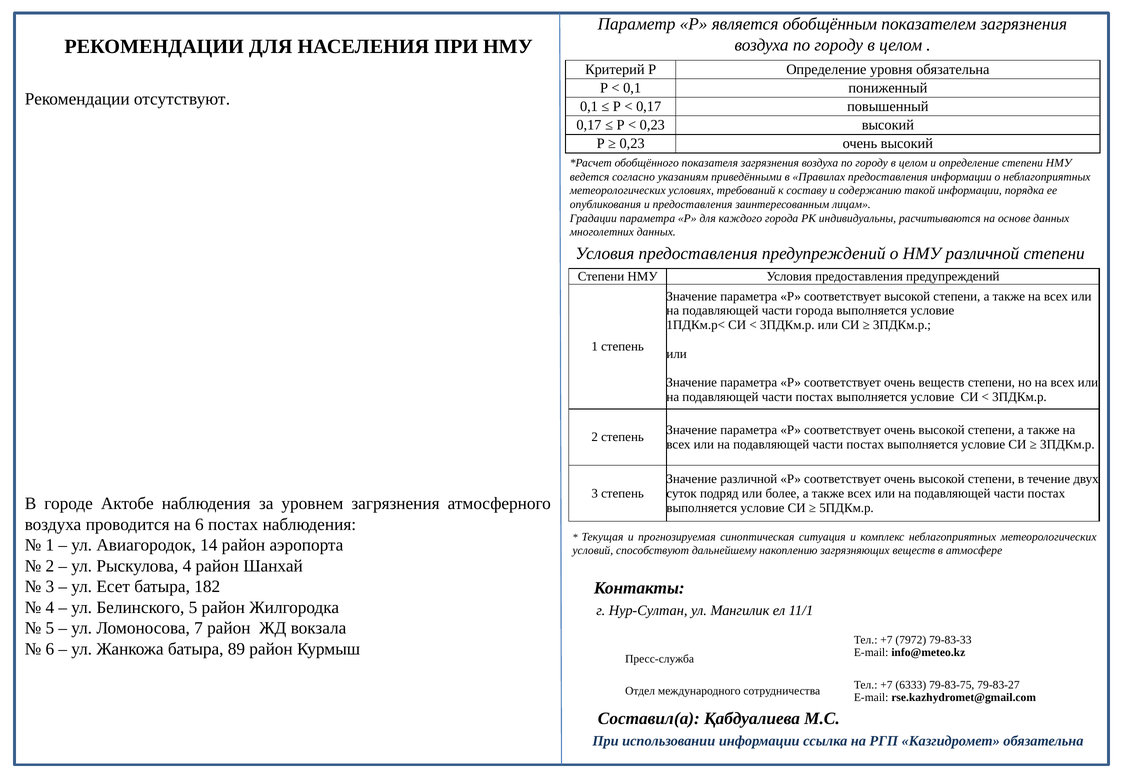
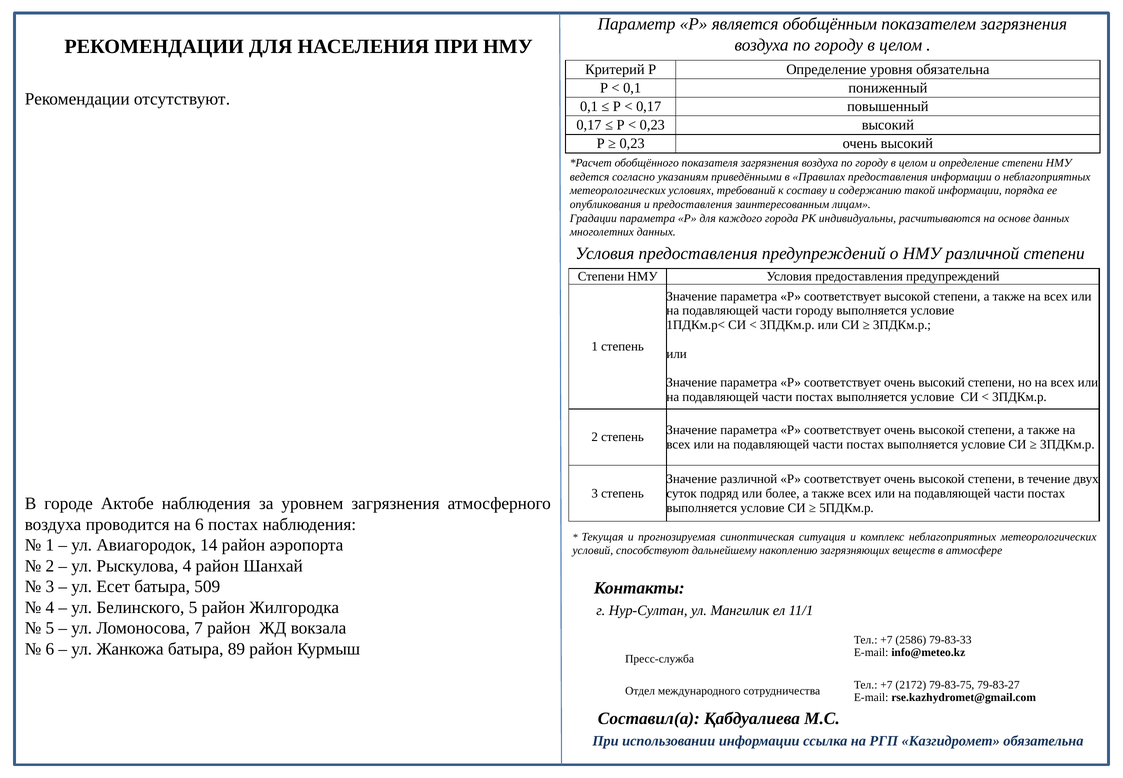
части города: города -> городу
соответствует очень веществ: веществ -> высокий
182: 182 -> 509
7972: 7972 -> 2586
6333: 6333 -> 2172
